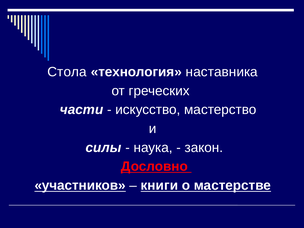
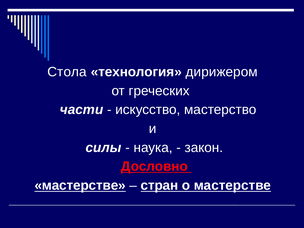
наставника: наставника -> дирижером
участников at (80, 185): участников -> мастерстве
книги: книги -> стран
